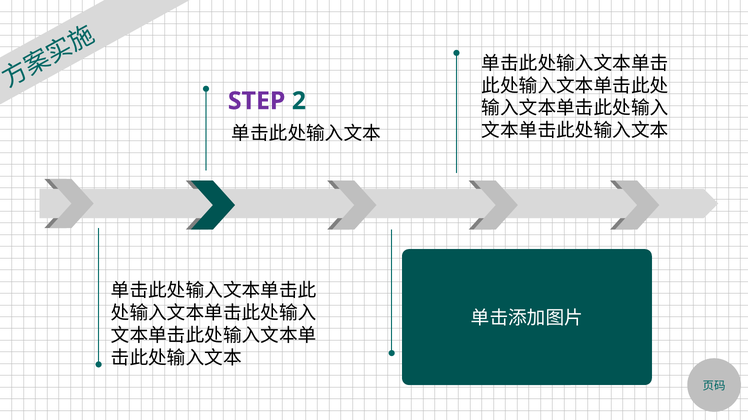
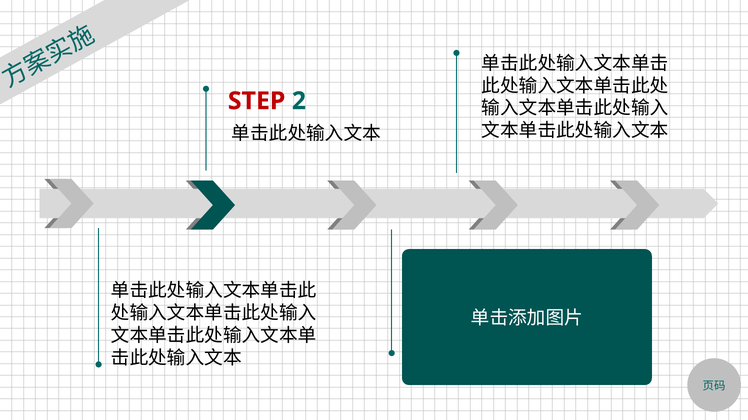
STEP colour: purple -> red
